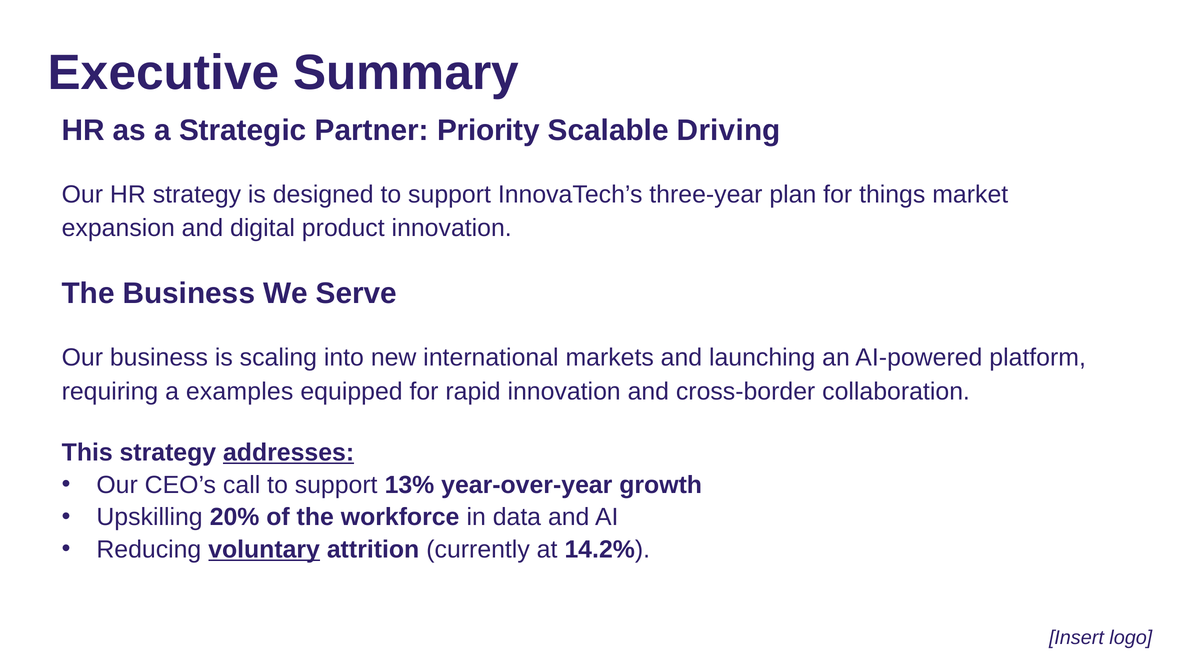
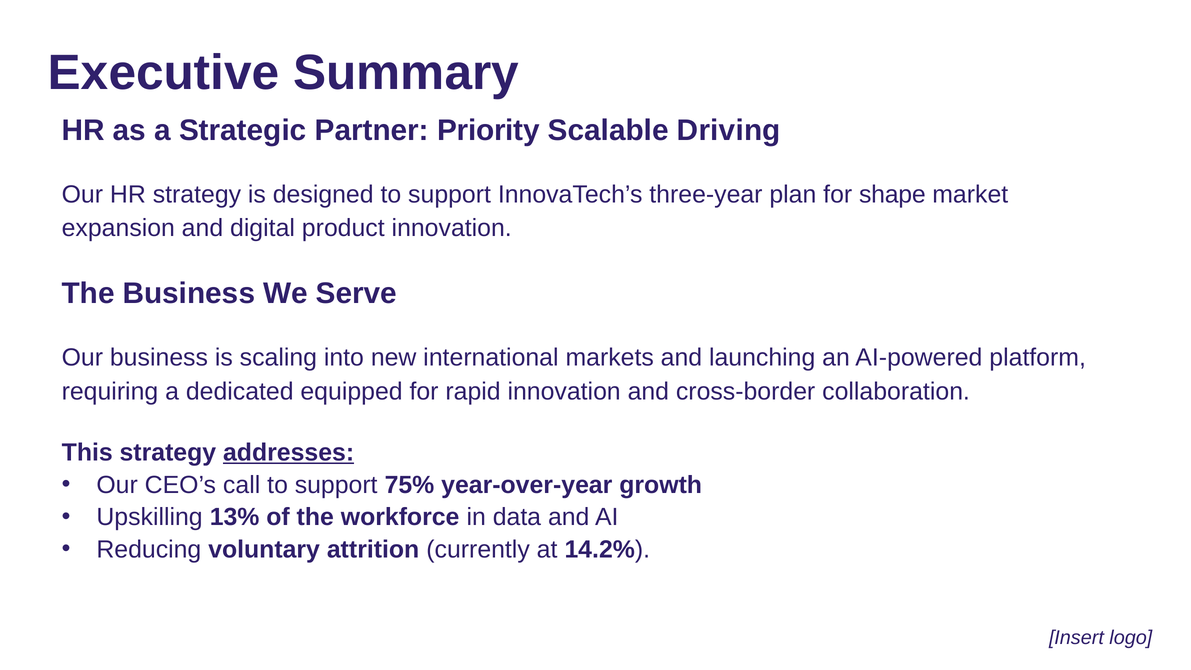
things: things -> shape
examples: examples -> dedicated
13%: 13% -> 75%
20%: 20% -> 13%
voluntary underline: present -> none
